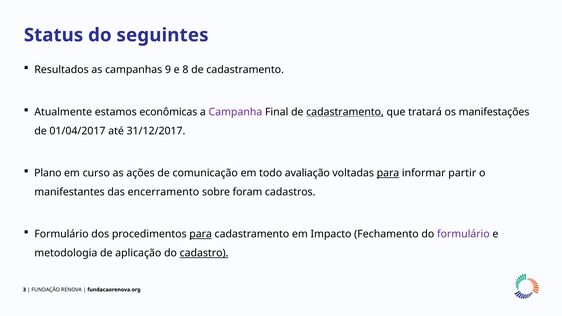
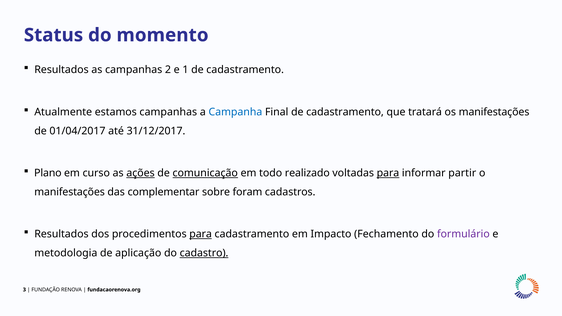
seguintes: seguintes -> momento
9: 9 -> 2
8: 8 -> 1
estamos econômicas: econômicas -> campanhas
Campanha colour: purple -> blue
cadastramento at (345, 112) underline: present -> none
ações underline: none -> present
comunicação underline: none -> present
avaliação: avaliação -> realizado
manifestantes at (70, 192): manifestantes -> manifestações
encerramento: encerramento -> complementar
Formulário at (61, 234): Formulário -> Resultados
